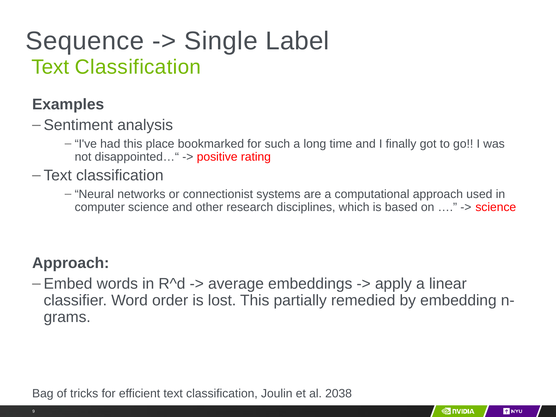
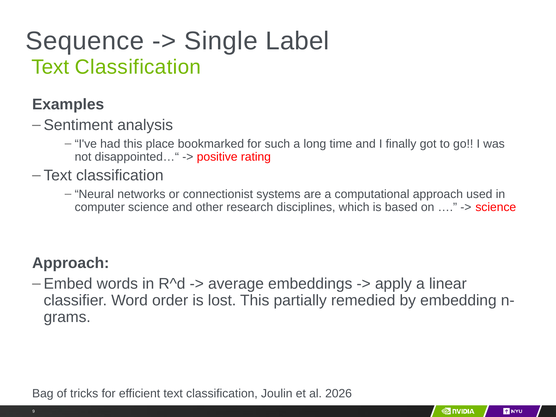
2038: 2038 -> 2026
